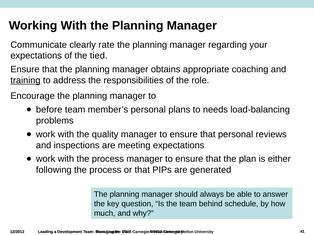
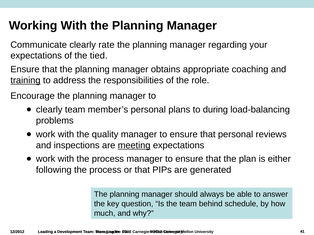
before at (49, 110): before -> clearly
needs: needs -> during
meeting underline: none -> present
